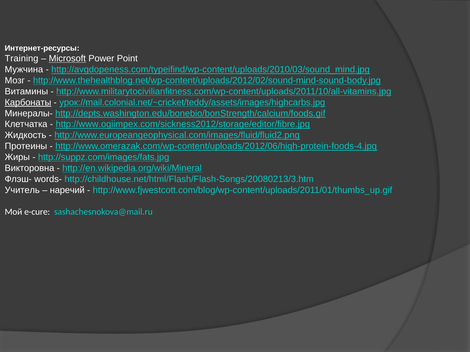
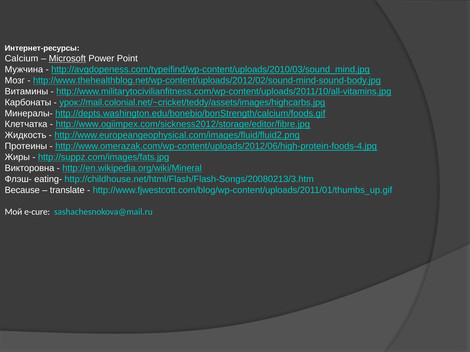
Training: Training -> Calcium
Карбонаты underline: present -> none
words-: words- -> eating-
Учитель: Учитель -> Because
наречий: наречий -> translate
